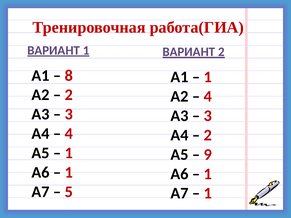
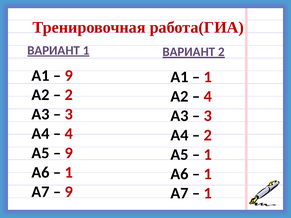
8 at (69, 76): 8 -> 9
1 at (69, 153): 1 -> 9
9 at (208, 155): 9 -> 1
5 at (69, 192): 5 -> 9
